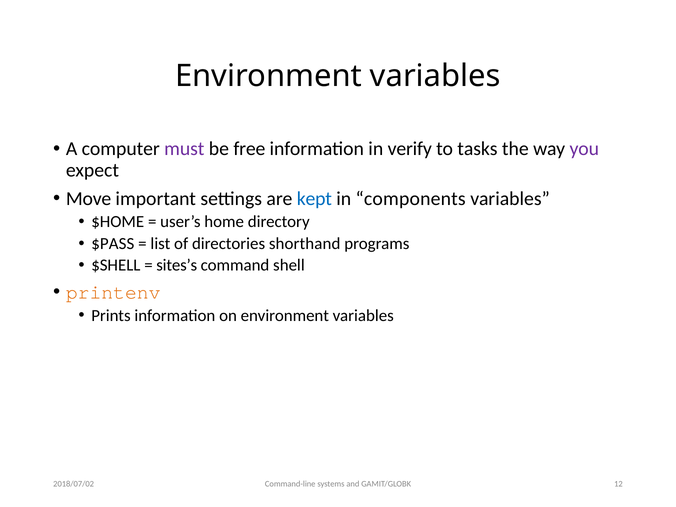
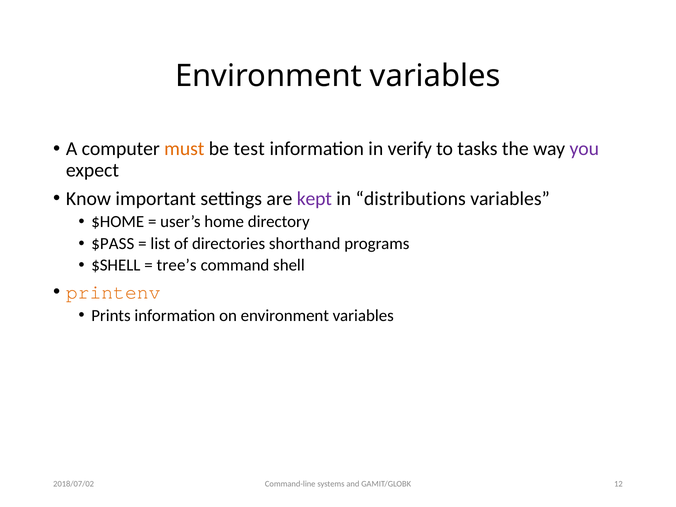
must colour: purple -> orange
free: free -> test
Move: Move -> Know
kept colour: blue -> purple
components: components -> distributions
sites’s: sites’s -> tree’s
